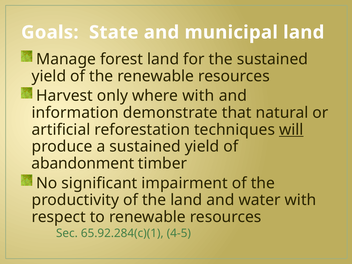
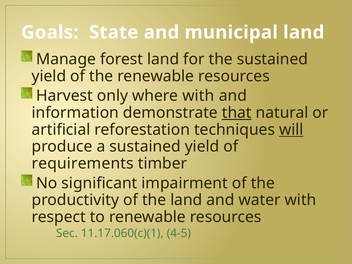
that underline: none -> present
abandonment: abandonment -> requirements
65.92.284(c)(1: 65.92.284(c)(1 -> 11.17.060(c)(1
